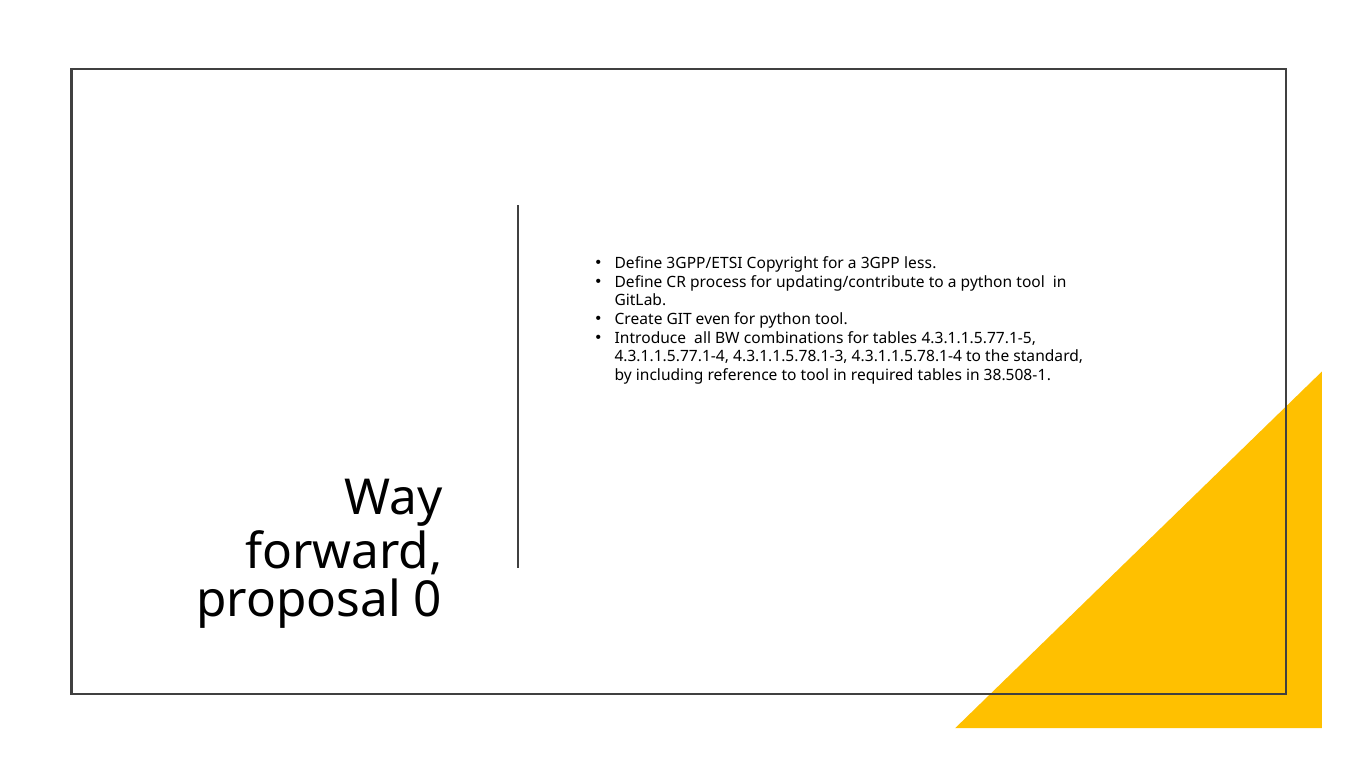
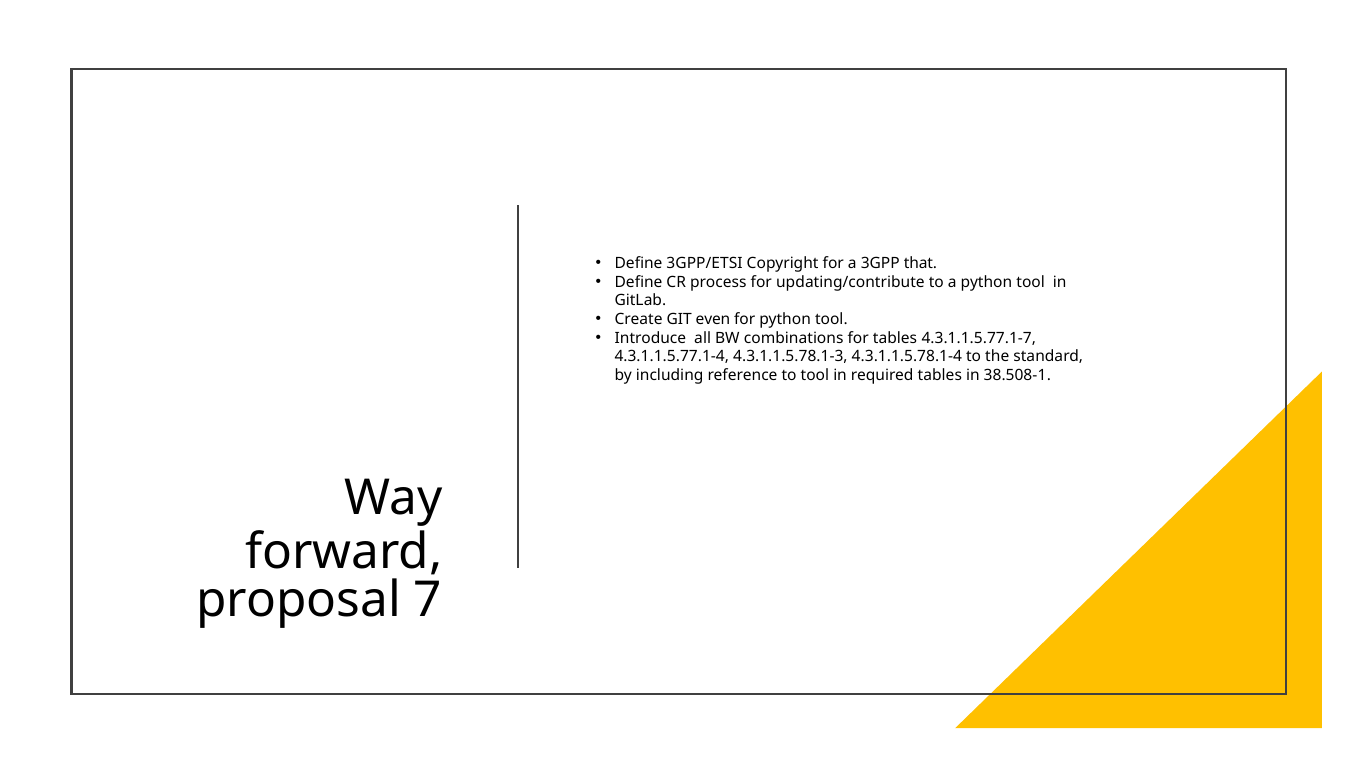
less: less -> that
4.3.1.1.5.77.1-5: 4.3.1.1.5.77.1-5 -> 4.3.1.1.5.77.1-7
0: 0 -> 7
